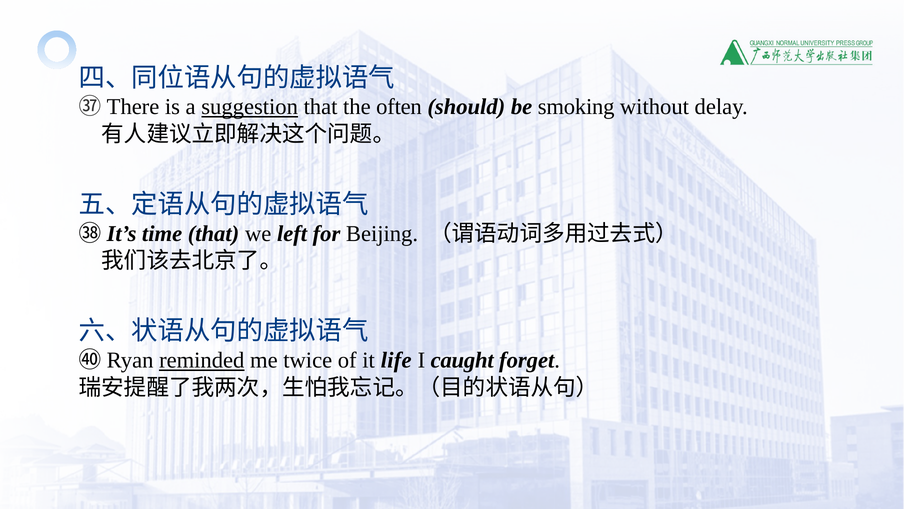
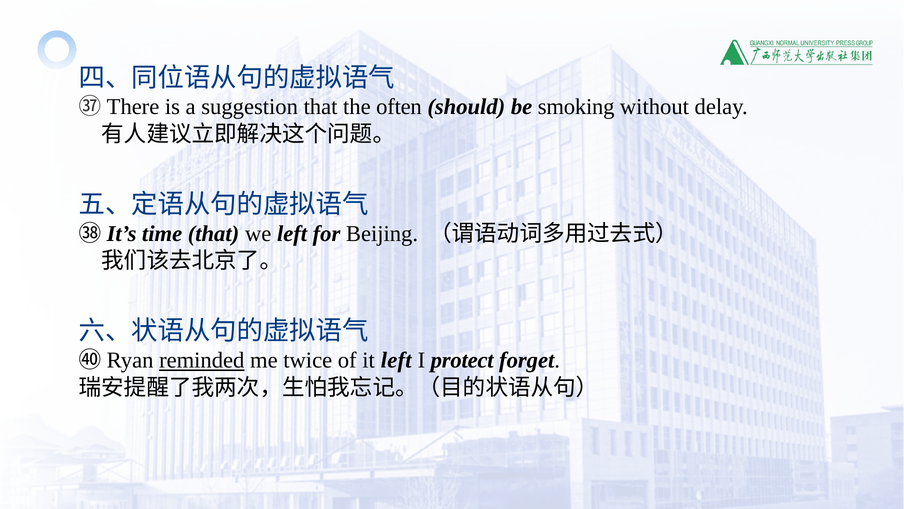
suggestion underline: present -> none
it life: life -> left
caught: caught -> protect
